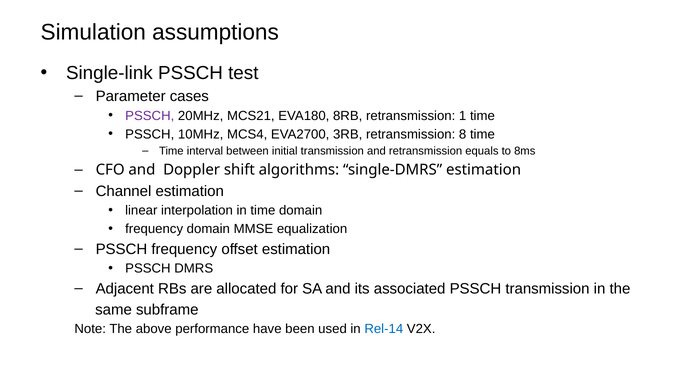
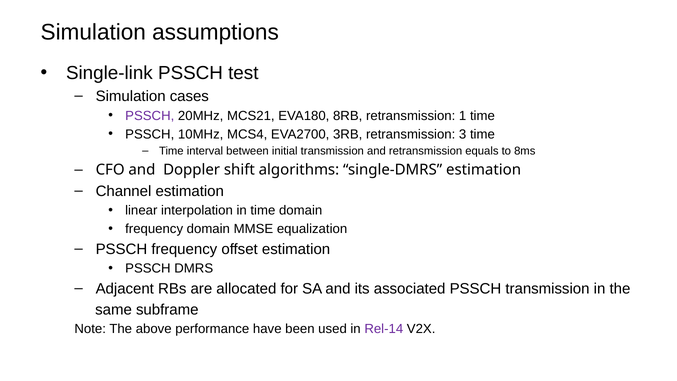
Parameter at (131, 96): Parameter -> Simulation
8: 8 -> 3
Rel-14 colour: blue -> purple
